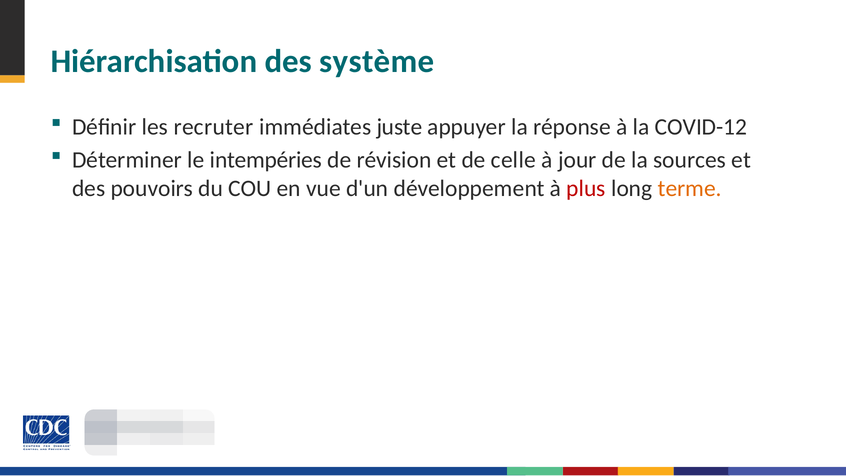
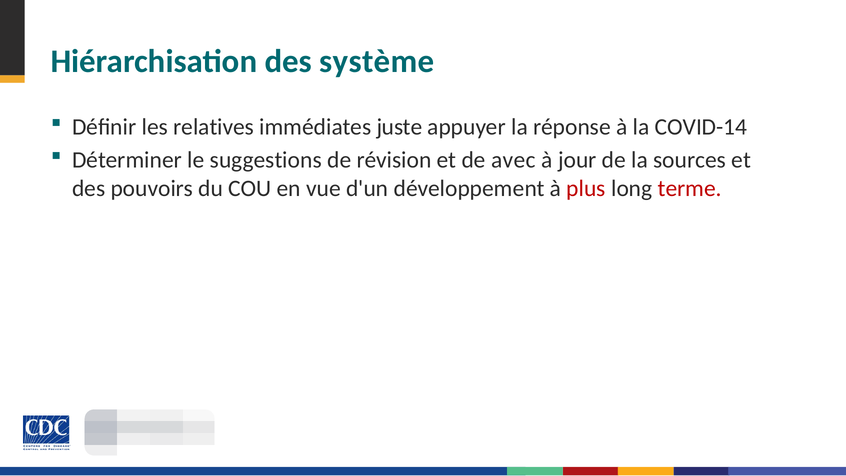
recruter: recruter -> relatives
COVID-12: COVID-12 -> COVID-14
intempéries: intempéries -> suggestions
celle: celle -> avec
terme colour: orange -> red
